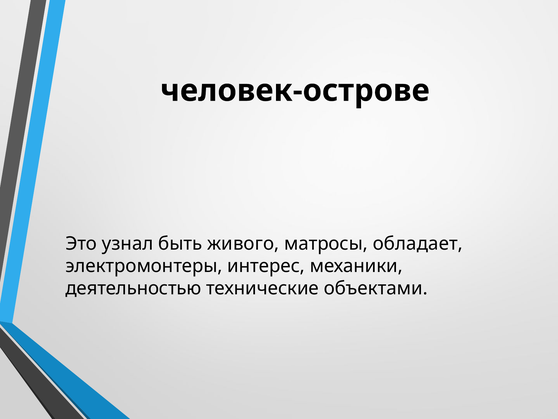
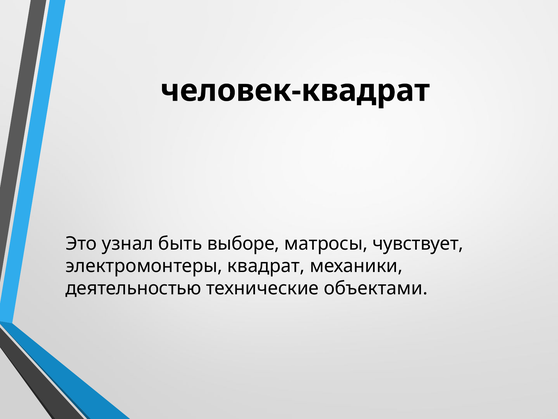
человек-острове: человек-острове -> человек-квадрат
живого: живого -> выборе
обладает: обладает -> чувствует
интерес: интерес -> квадрат
